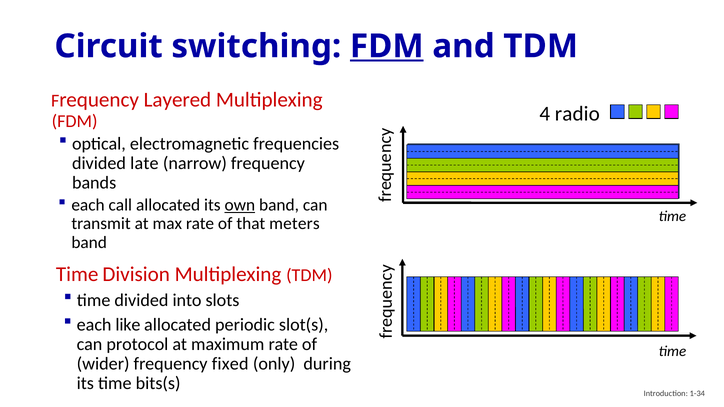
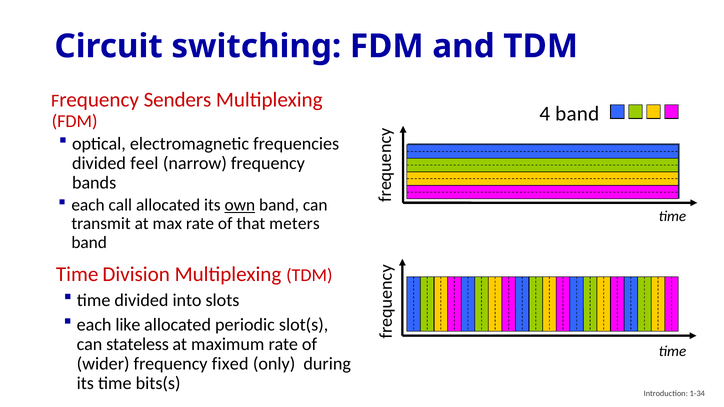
FDM at (387, 46) underline: present -> none
Layered: Layered -> Senders
4 radio: radio -> band
late: late -> feel
protocol: protocol -> stateless
